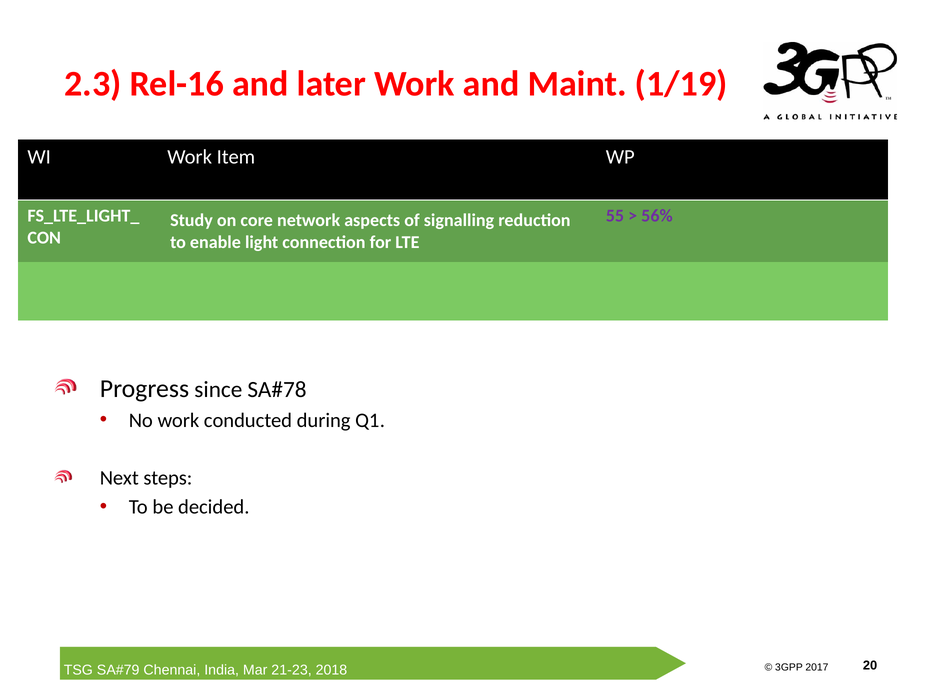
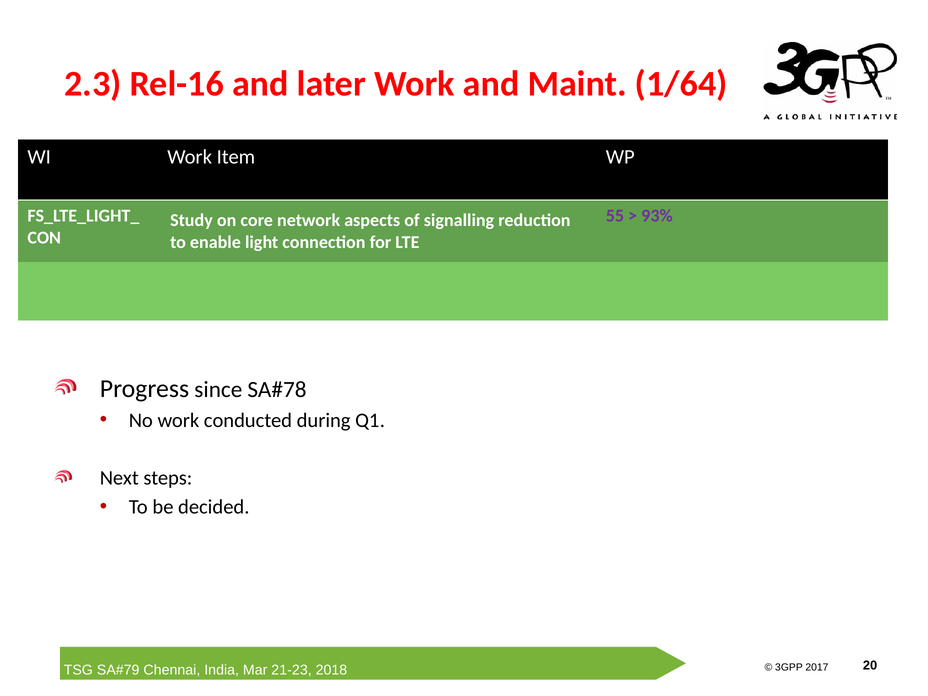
1/19: 1/19 -> 1/64
56%: 56% -> 93%
